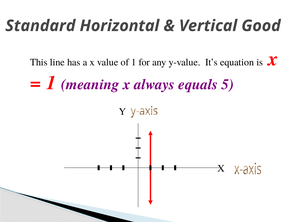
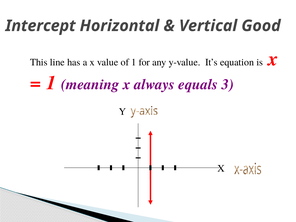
Standard: Standard -> Intercept
5: 5 -> 3
